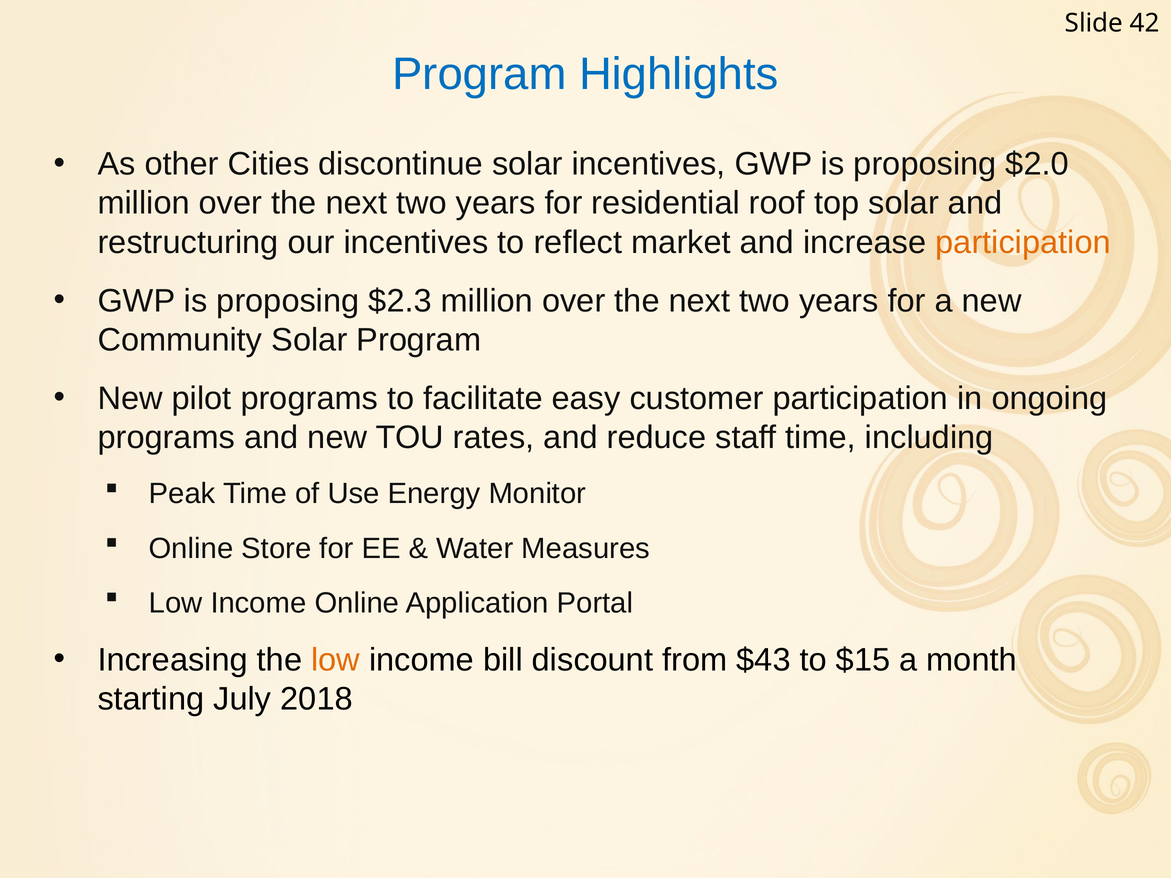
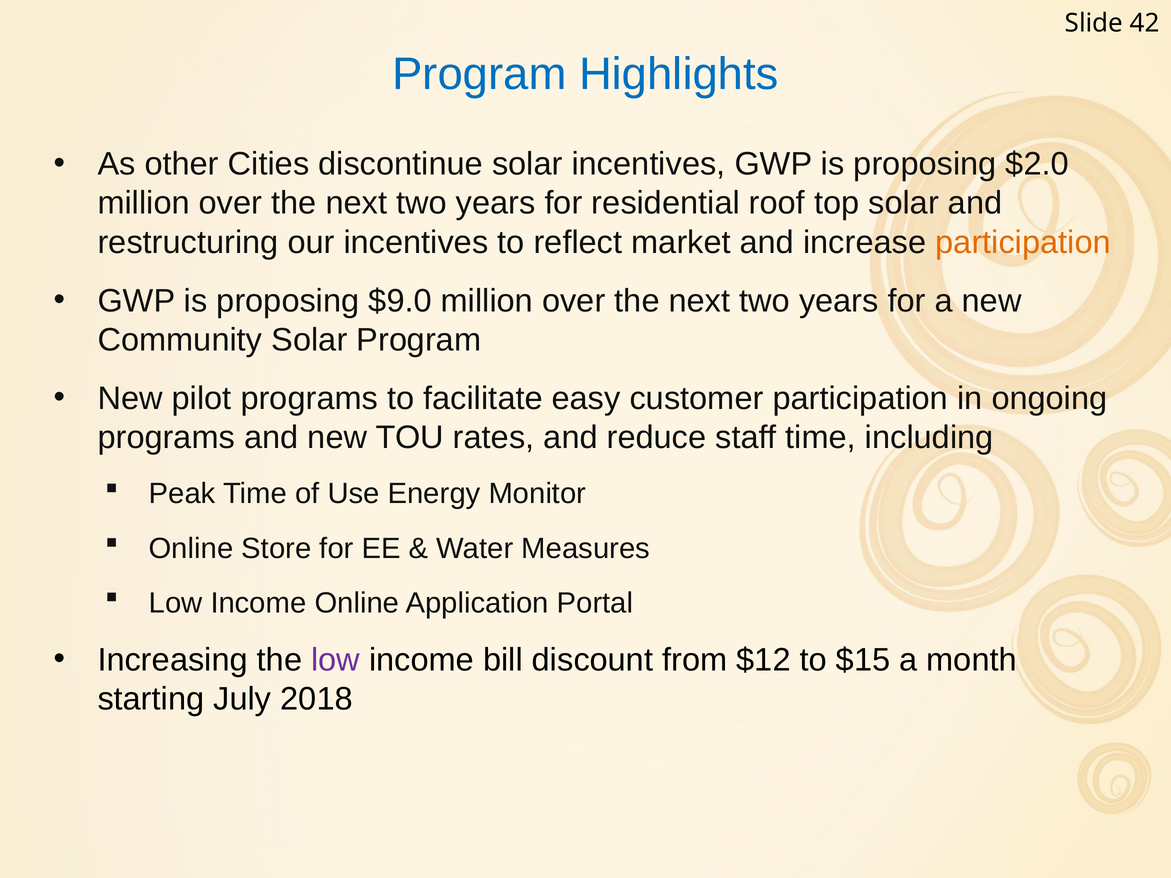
$2.3: $2.3 -> $9.0
low at (336, 660) colour: orange -> purple
$43: $43 -> $12
